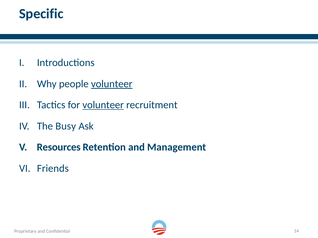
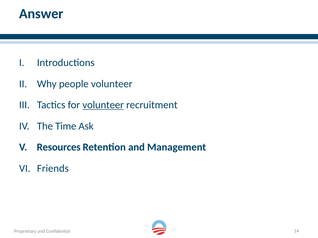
Specific: Specific -> Answer
volunteer at (112, 84) underline: present -> none
Busy: Busy -> Time
